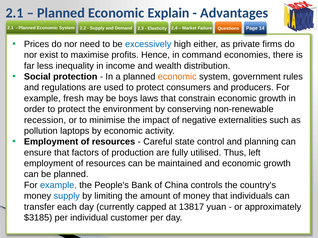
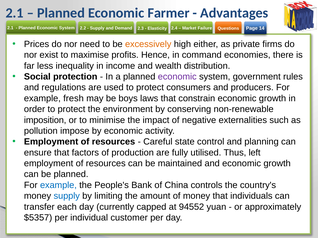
Explain: Explain -> Farmer
excessively colour: blue -> orange
economic at (177, 77) colour: orange -> purple
recession: recession -> imposition
laptops: laptops -> impose
13817: 13817 -> 94552
$3185: $3185 -> $5357
